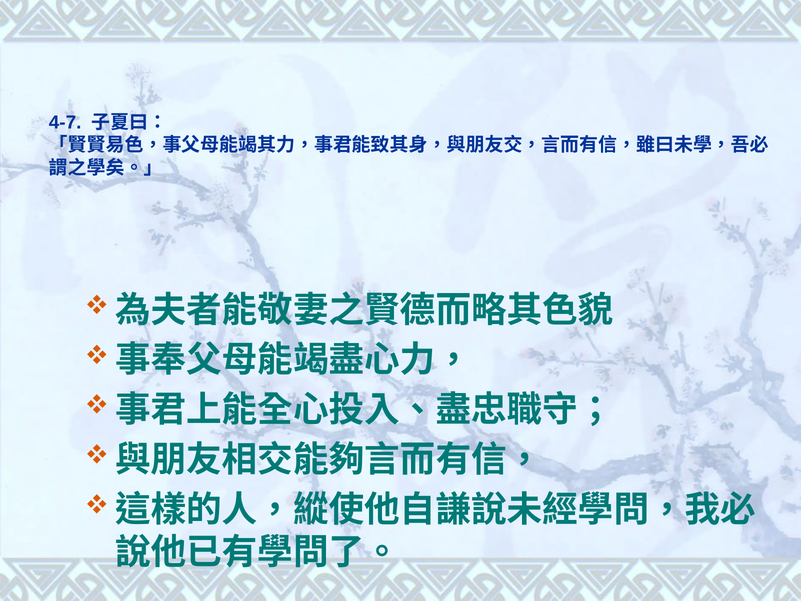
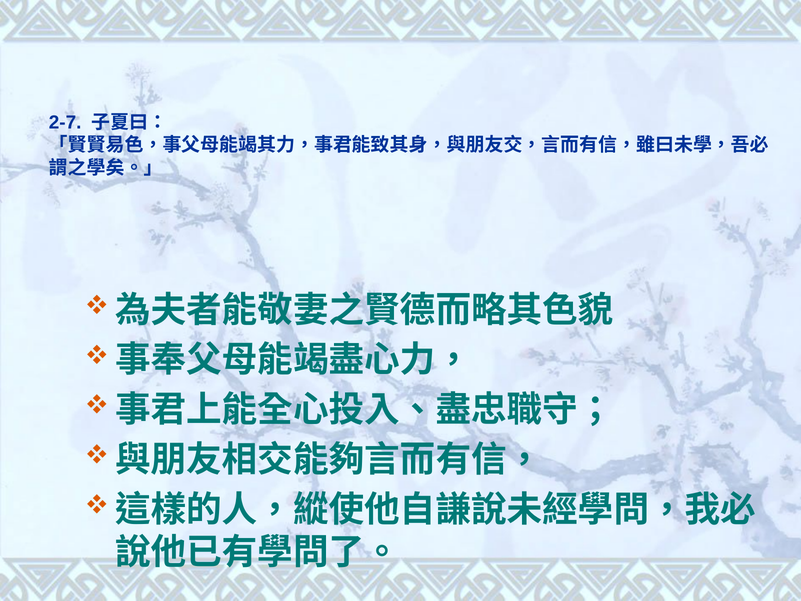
4-7: 4-7 -> 2-7
